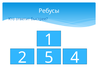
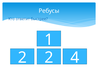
2 5: 5 -> 2
